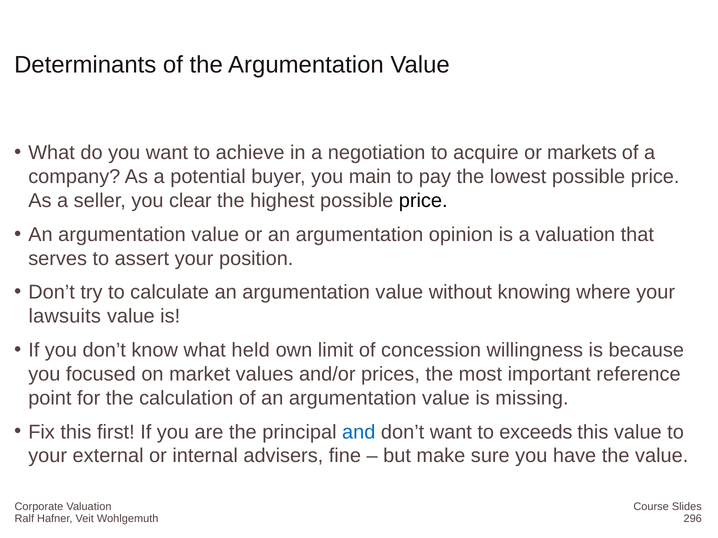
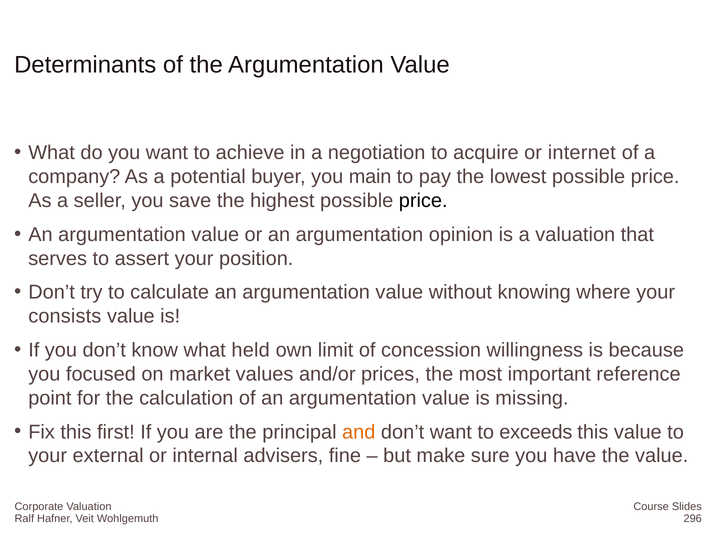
markets: markets -> internet
clear: clear -> save
lawsuits: lawsuits -> consists
and colour: blue -> orange
